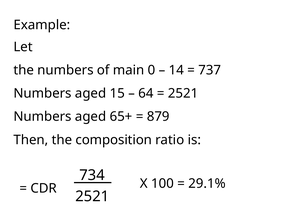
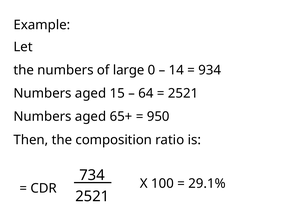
main: main -> large
737: 737 -> 934
879: 879 -> 950
